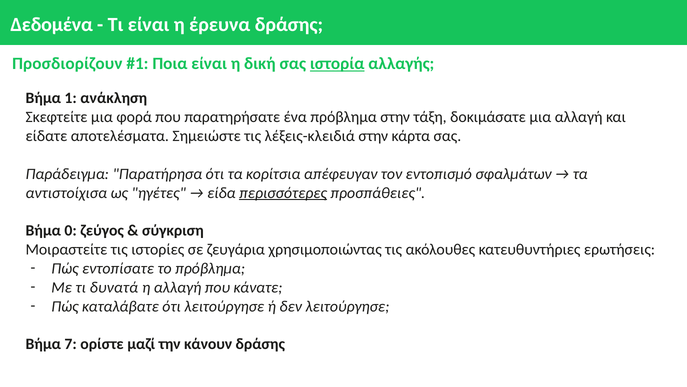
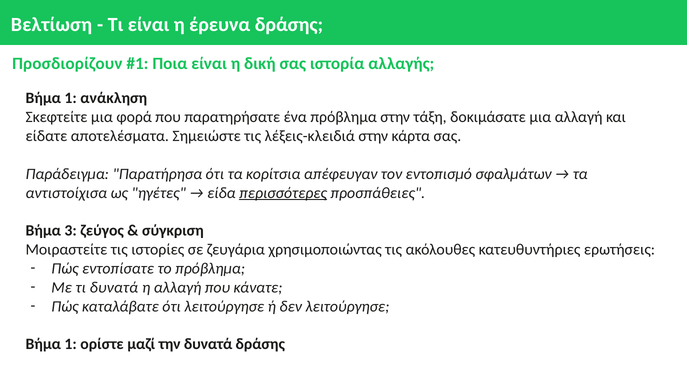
Δεδομένα: Δεδομένα -> Βελτίωση
ιστορία underline: present -> none
0: 0 -> 3
7 at (71, 344): 7 -> 1
την κάνουν: κάνουν -> δυνατά
